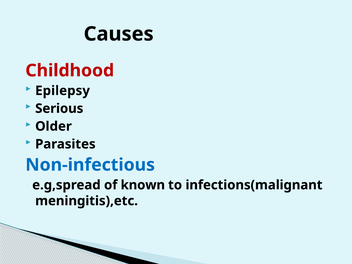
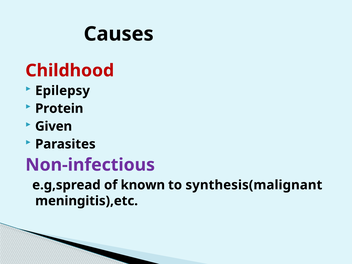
Serious: Serious -> Protein
Older: Older -> Given
Non-infectious colour: blue -> purple
infections(malignant: infections(malignant -> synthesis(malignant
